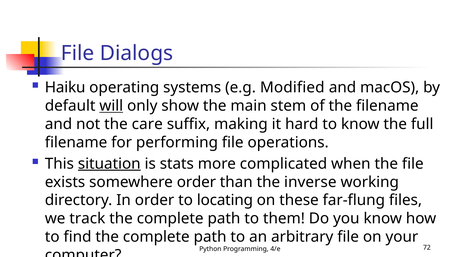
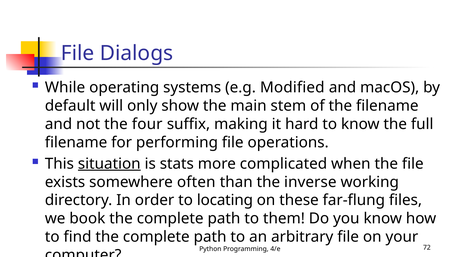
Haiku: Haiku -> While
will underline: present -> none
care: care -> four
somewhere order: order -> often
track: track -> book
